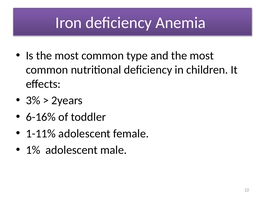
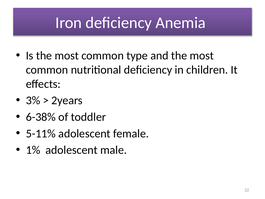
6-16%: 6-16% -> 6-38%
1-11%: 1-11% -> 5-11%
